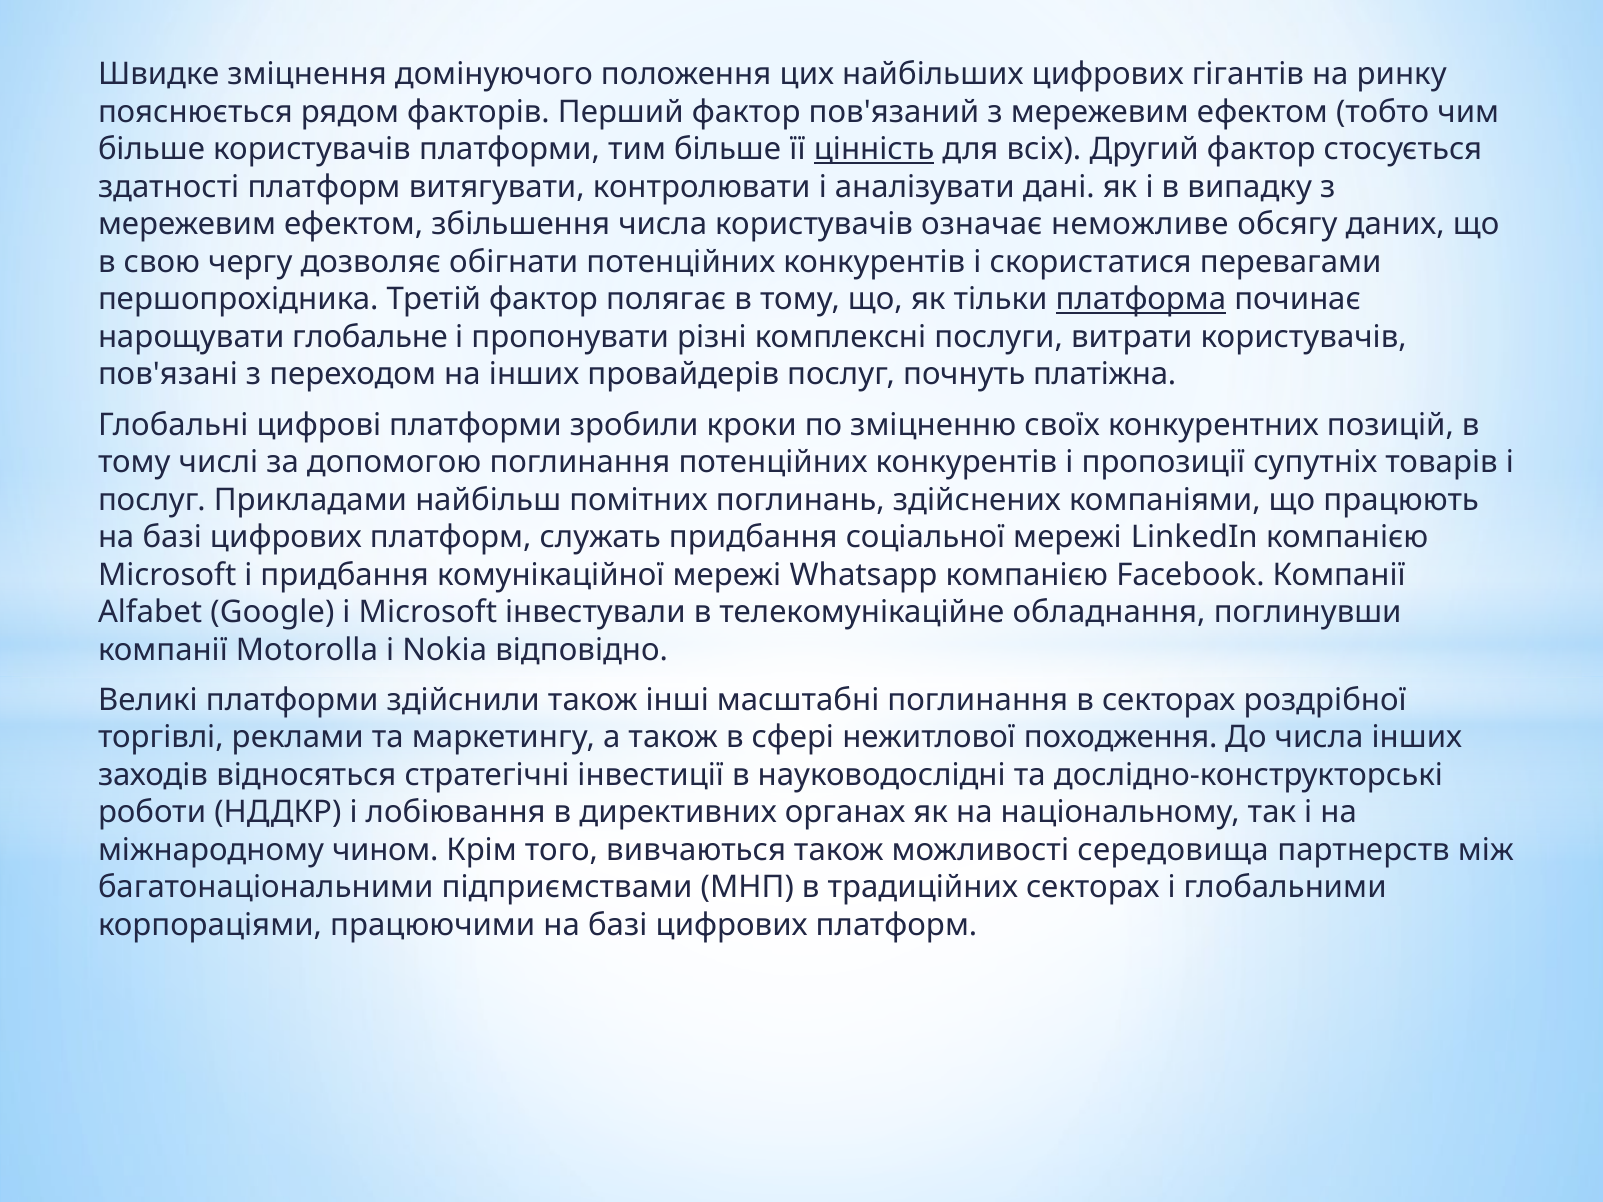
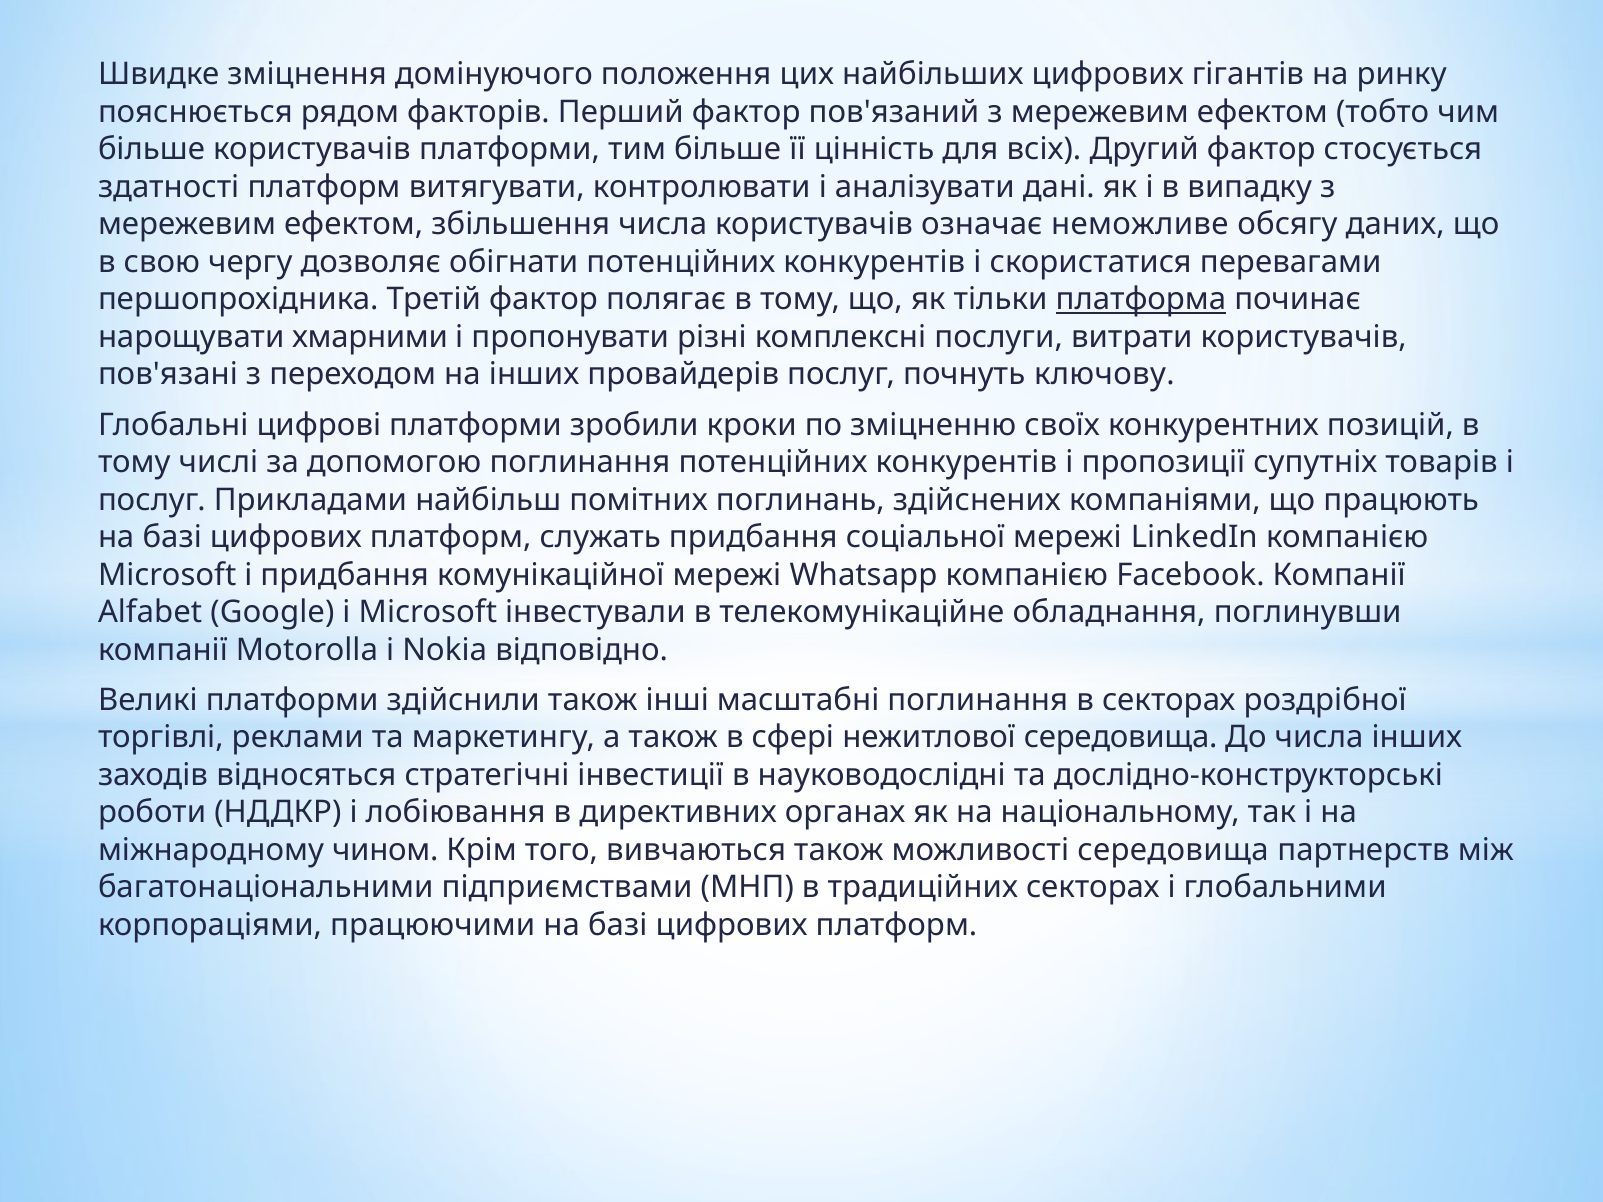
цінність underline: present -> none
глобальне: глобальне -> хмарними
платіжна: платіжна -> ключову
нежитлової походження: походження -> середовища
